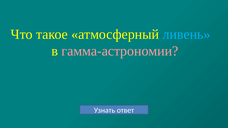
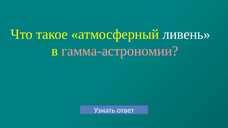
ливень colour: light blue -> white
